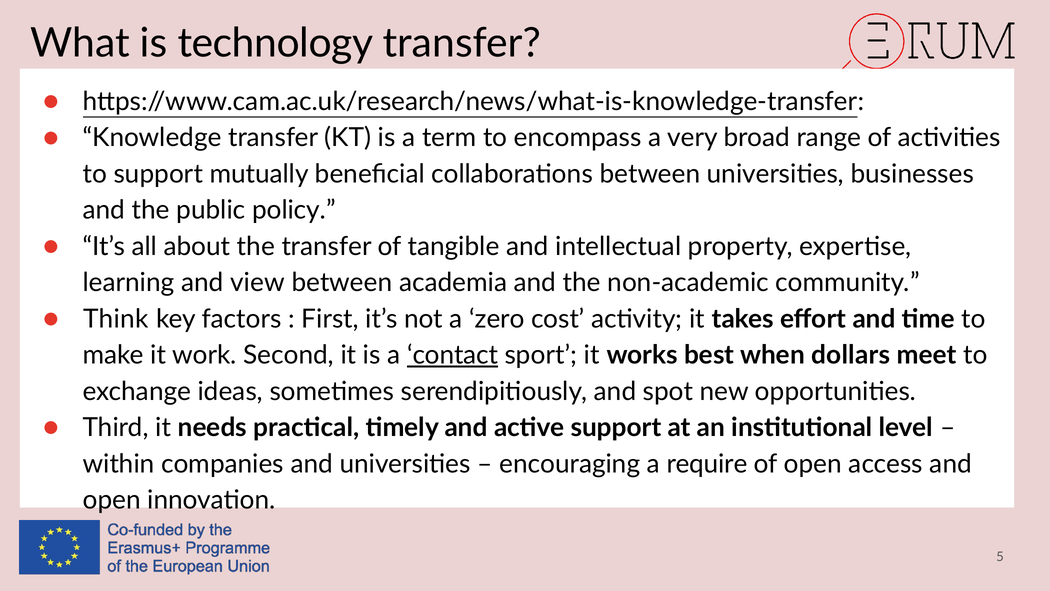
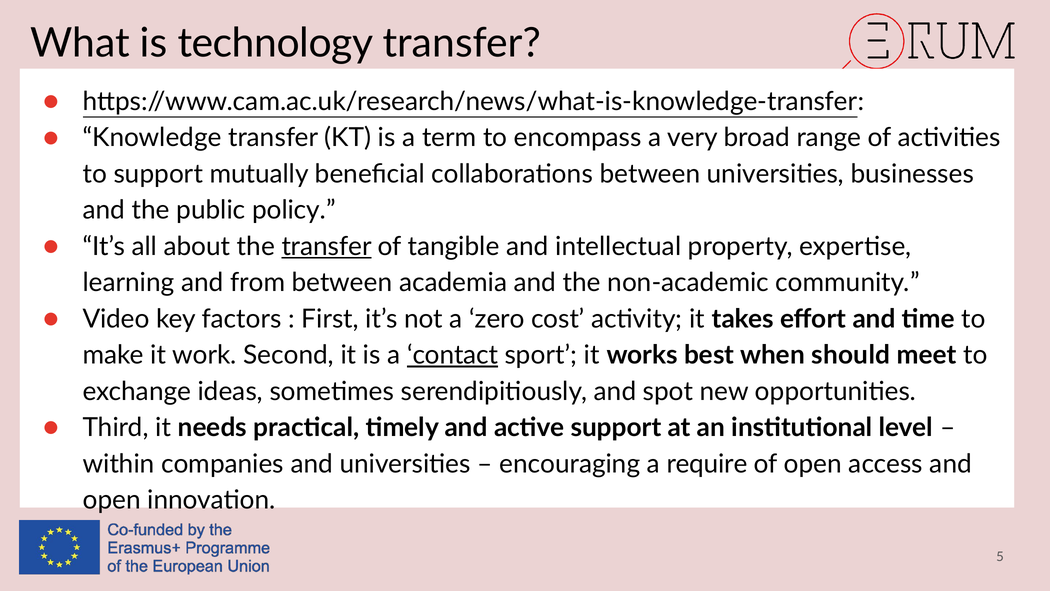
transfer at (327, 246) underline: none -> present
view: view -> from
Think: Think -> Video
dollars: dollars -> should
